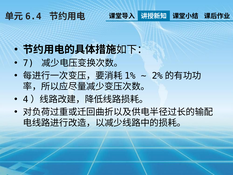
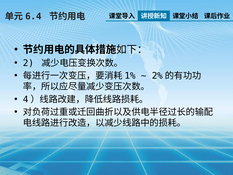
7: 7 -> 2
